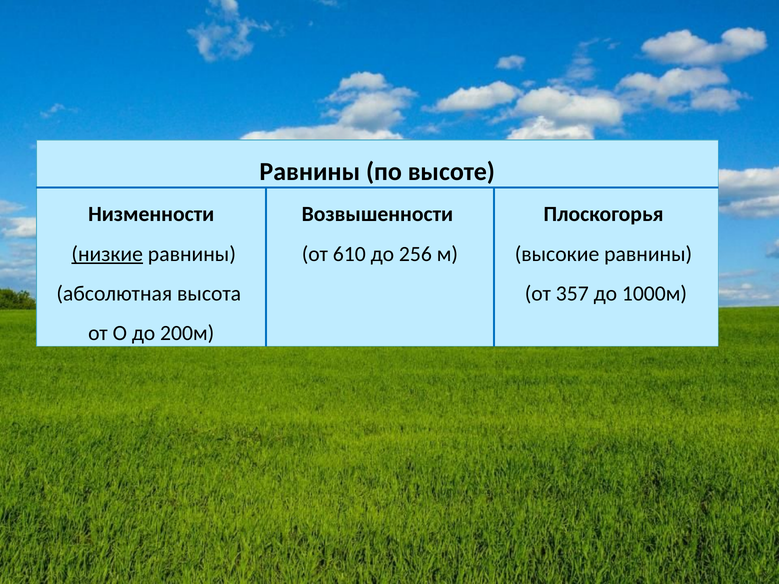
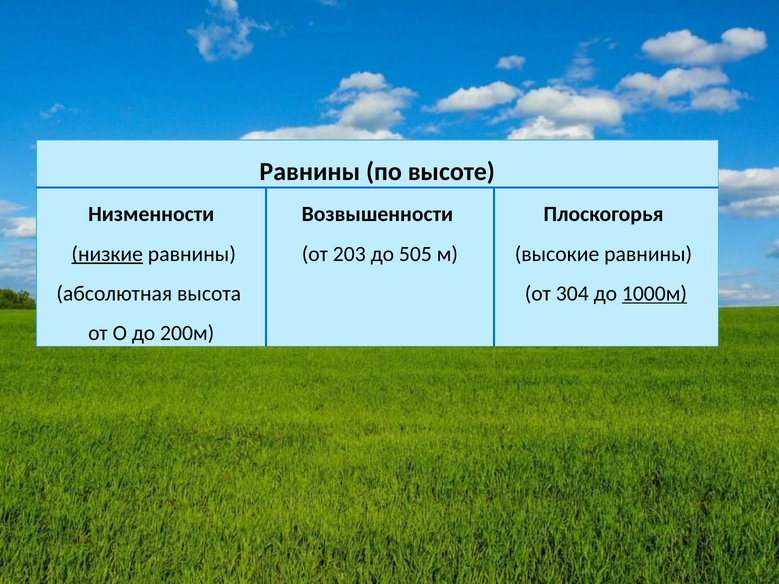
610: 610 -> 203
256: 256 -> 505
357: 357 -> 304
1000м underline: none -> present
